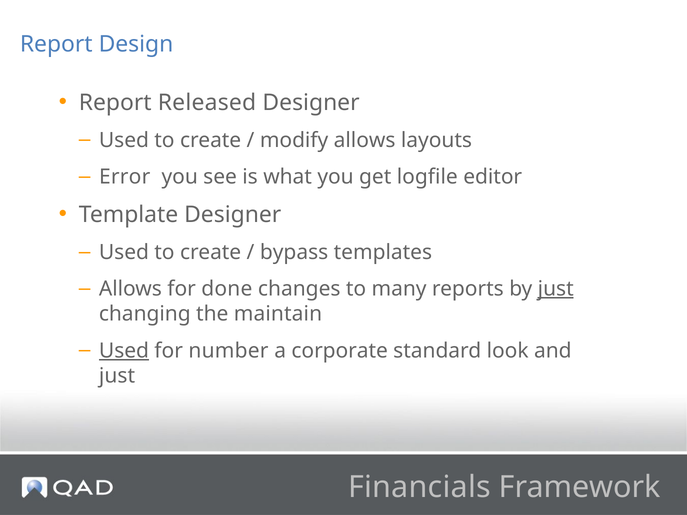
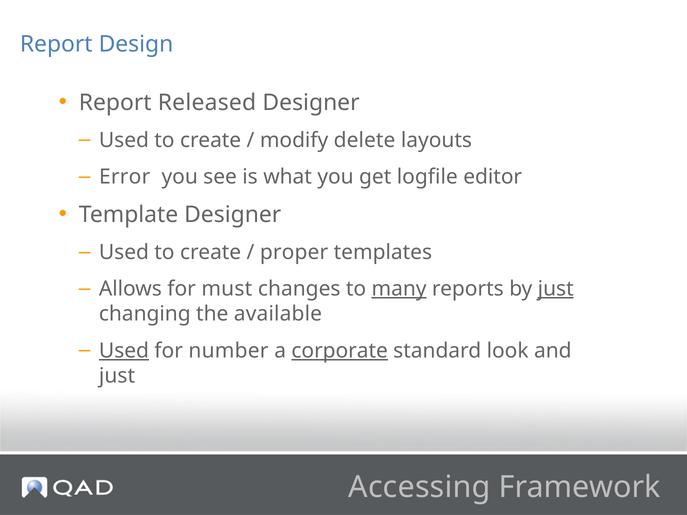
modify allows: allows -> delete
bypass: bypass -> proper
done: done -> must
many underline: none -> present
maintain: maintain -> available
corporate underline: none -> present
Financials: Financials -> Accessing
